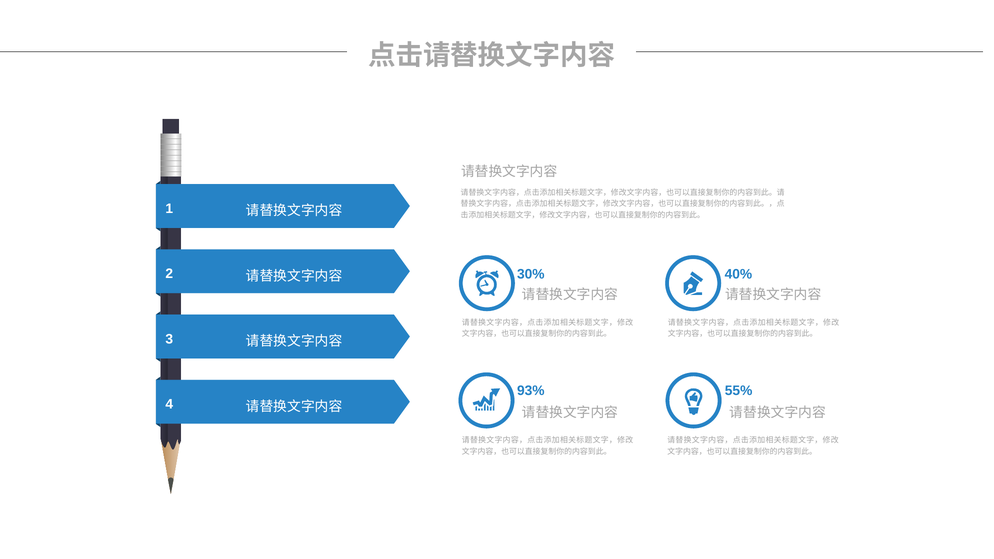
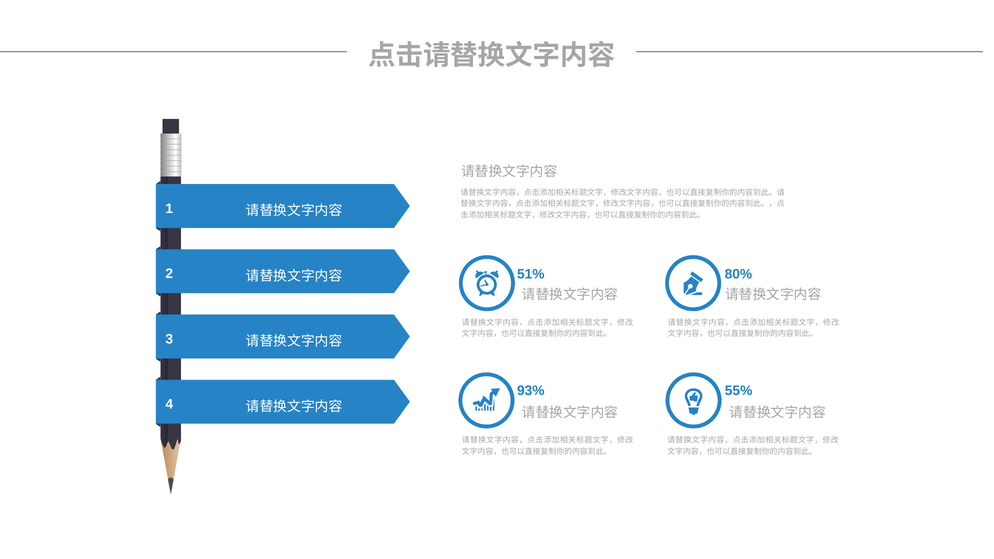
30%: 30% -> 51%
40%: 40% -> 80%
